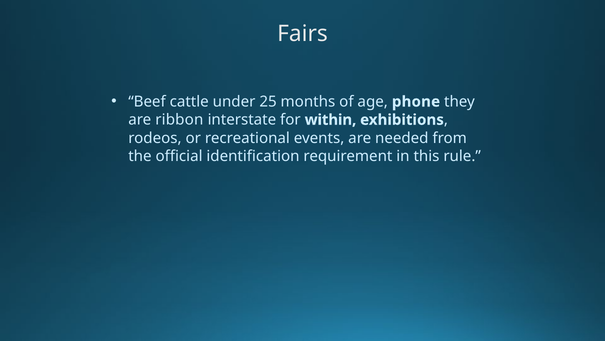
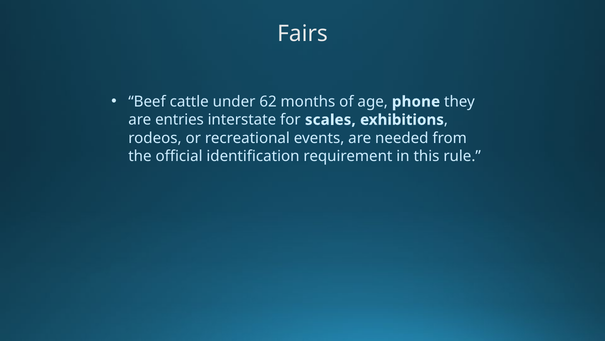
25: 25 -> 62
ribbon: ribbon -> entries
within: within -> scales
